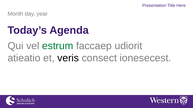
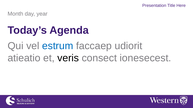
estrum colour: green -> blue
